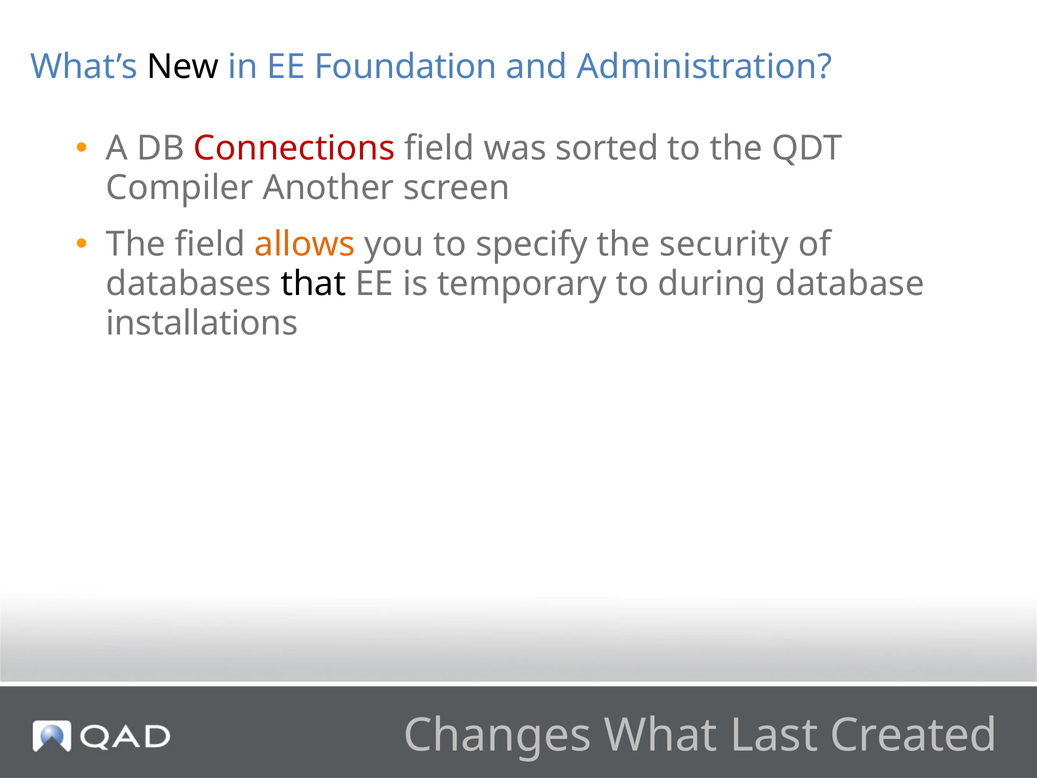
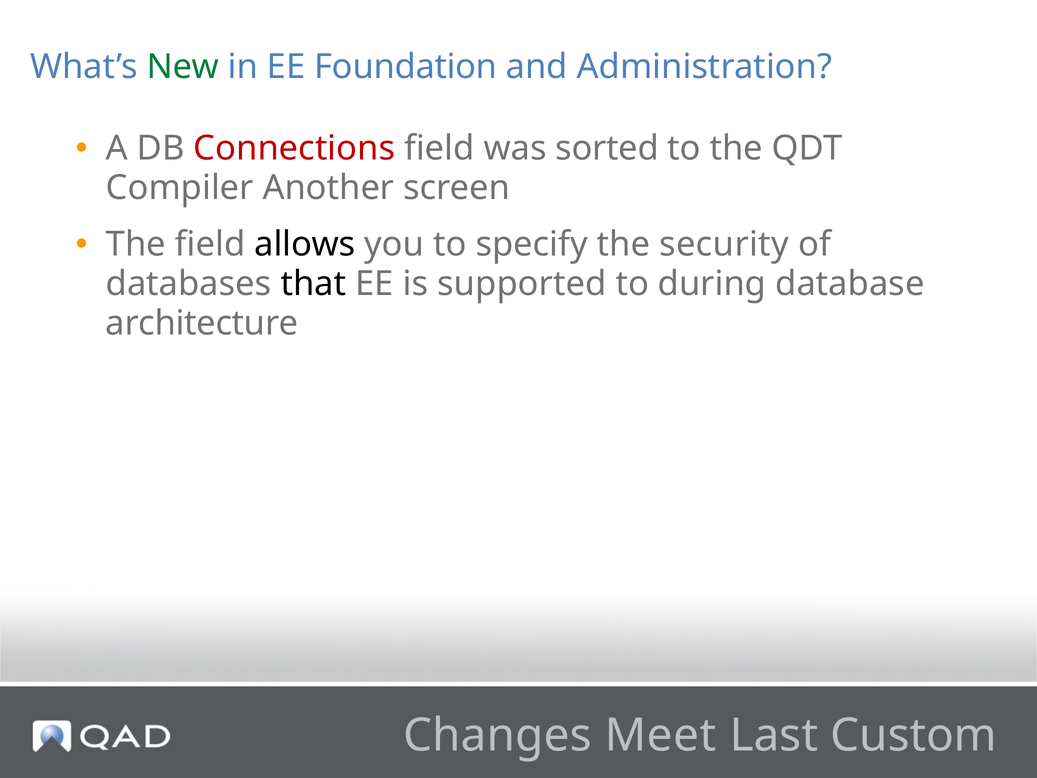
New colour: black -> green
allows colour: orange -> black
temporary: temporary -> supported
installations: installations -> architecture
What: What -> Meet
Created: Created -> Custom
